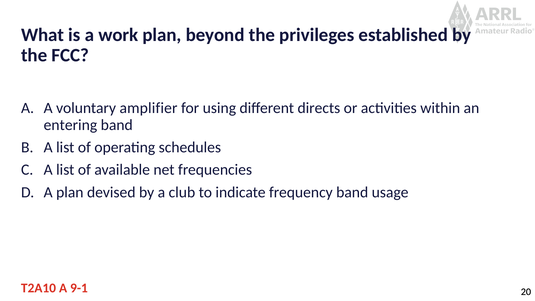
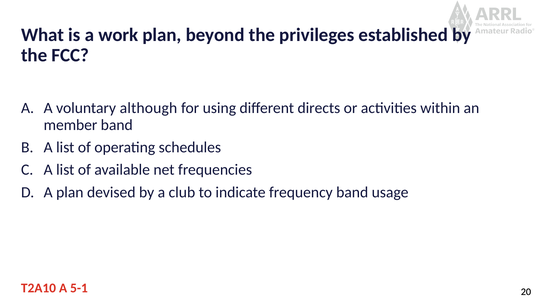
amplifier: amplifier -> although
entering: entering -> member
9-1: 9-1 -> 5-1
